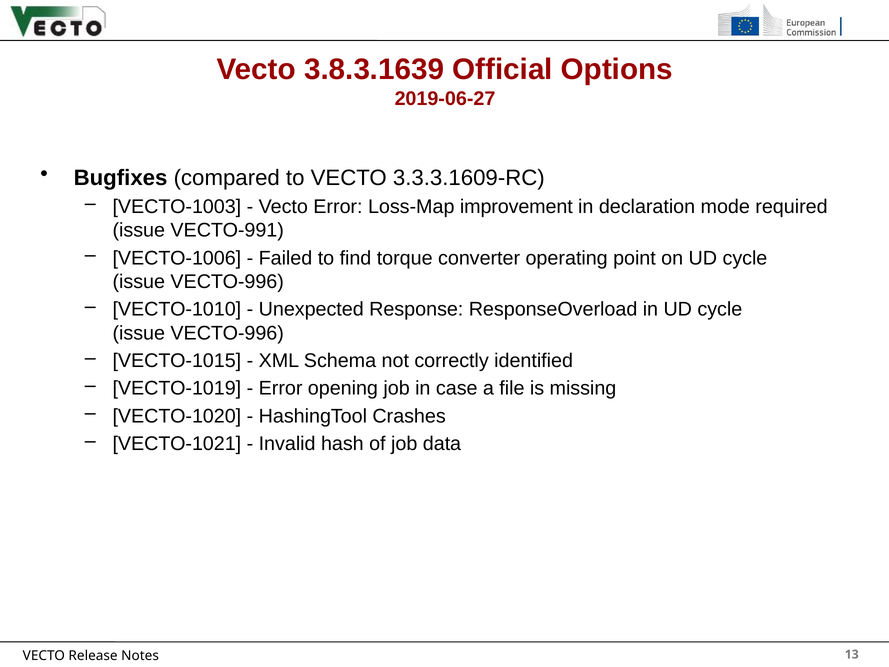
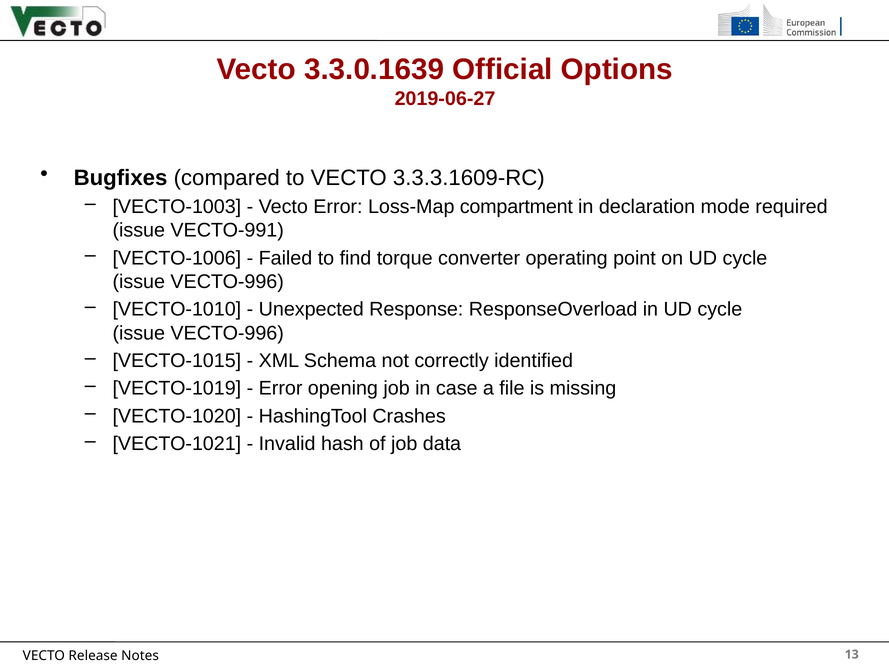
3.8.3.1639: 3.8.3.1639 -> 3.3.0.1639
improvement: improvement -> compartment
